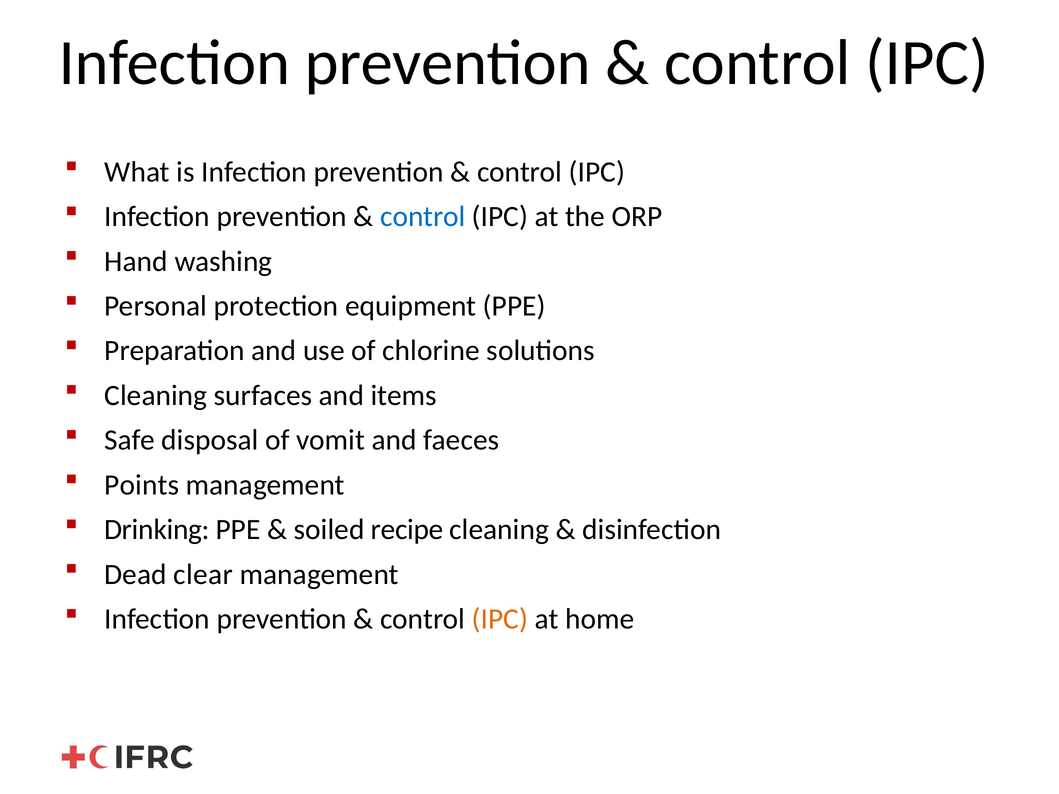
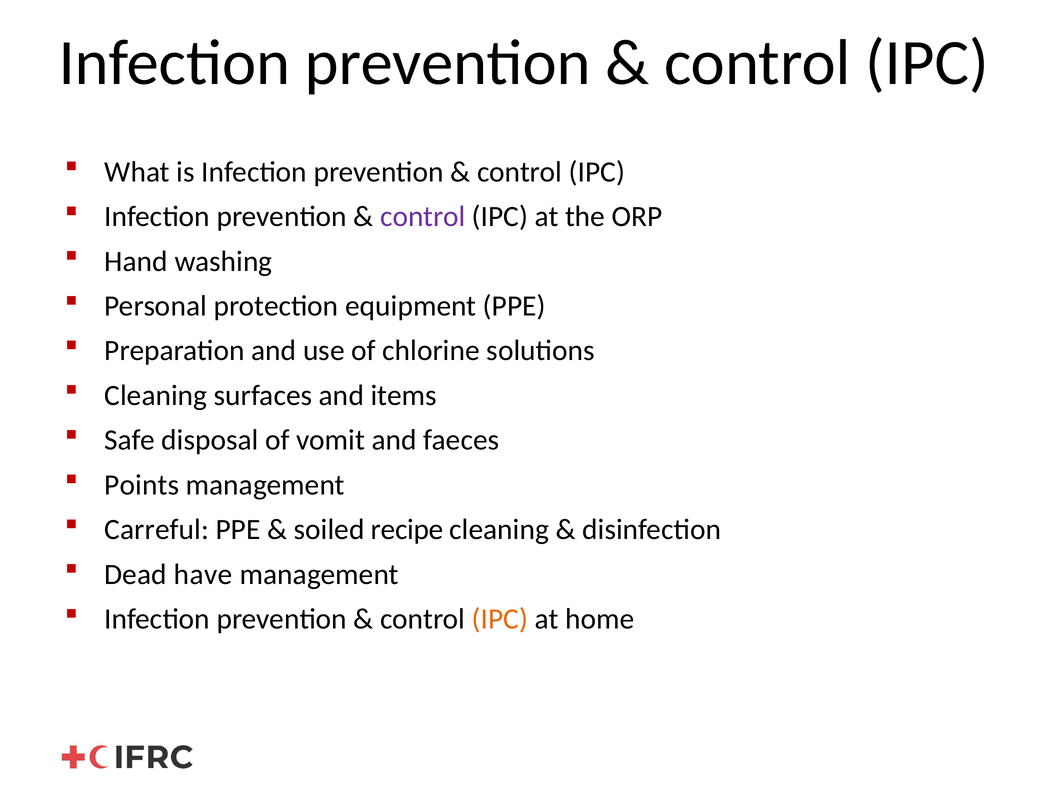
control at (423, 217) colour: blue -> purple
Drinking: Drinking -> Carreful
clear: clear -> have
